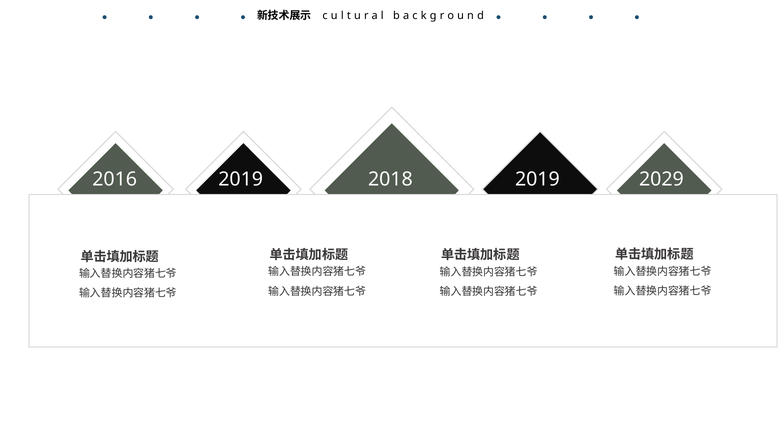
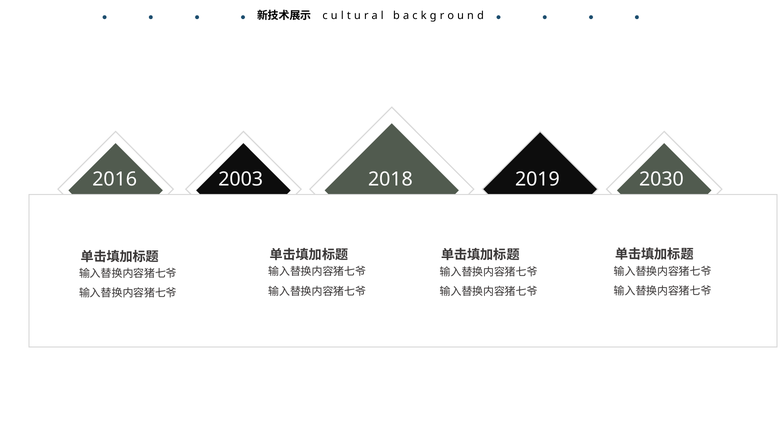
2016 2019: 2019 -> 2003
2029: 2029 -> 2030
